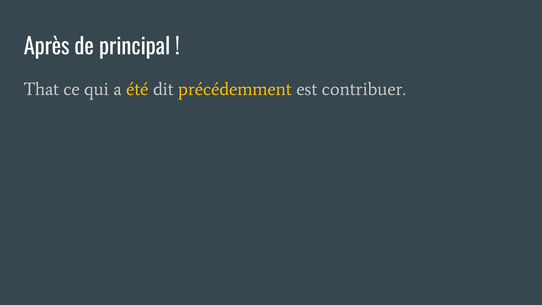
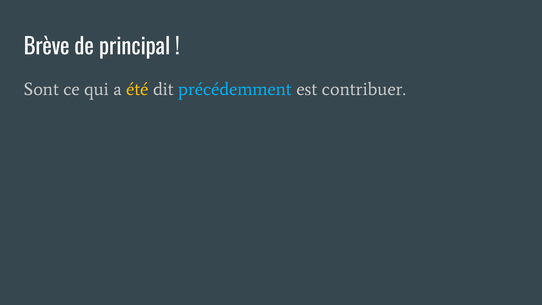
Après: Après -> Brève
That: That -> Sont
précédemment colour: yellow -> light blue
